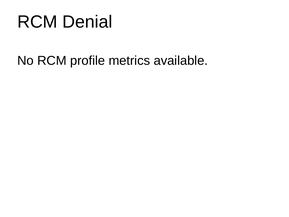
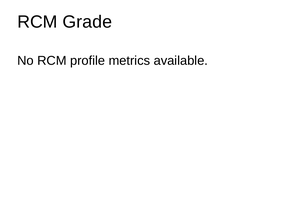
Denial: Denial -> Grade
